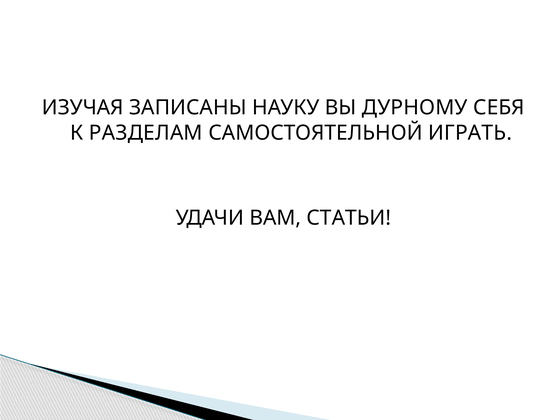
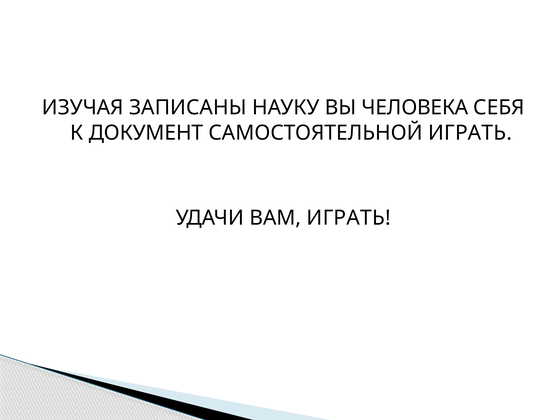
ДУРНОМУ: ДУРНОМУ -> ЧЕЛОВЕКА
РАЗДЕЛАМ: РАЗДЕЛАМ -> ДОКУМЕНТ
ВАМ СТАТЬИ: СТАТЬИ -> ИГРАТЬ
